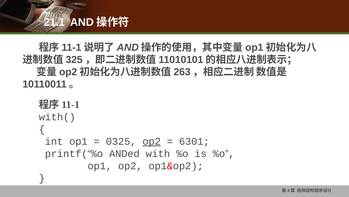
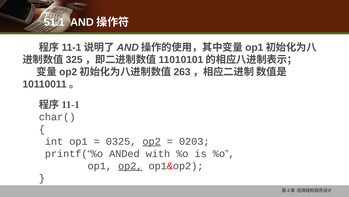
21.1: 21.1 -> 51.1
with(: with( -> char(
6301: 6301 -> 0203
op2 at (130, 165) underline: none -> present
